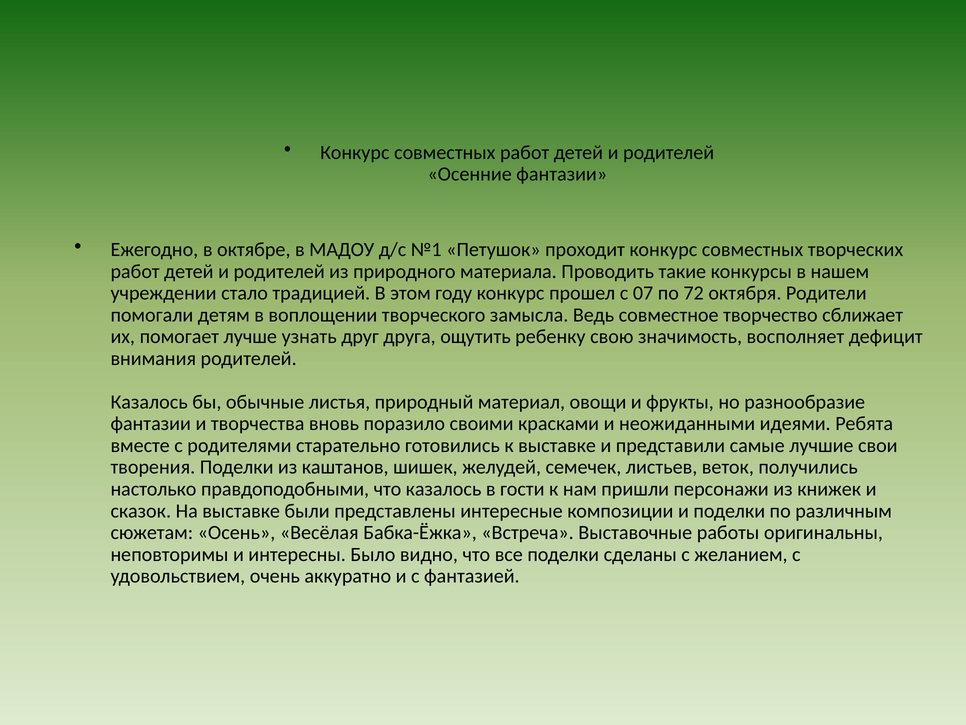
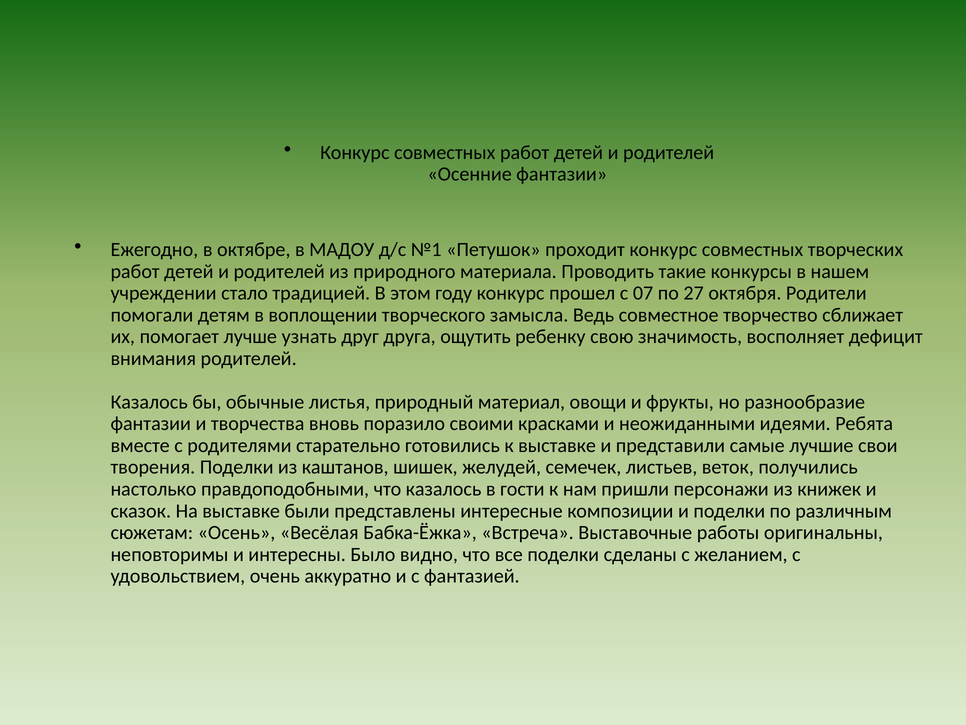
72: 72 -> 27
